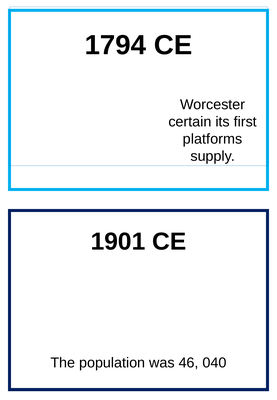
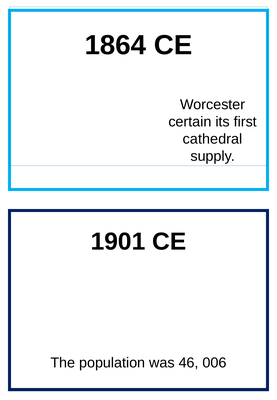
1794: 1794 -> 1864
platforms: platforms -> cathedral
040: 040 -> 006
